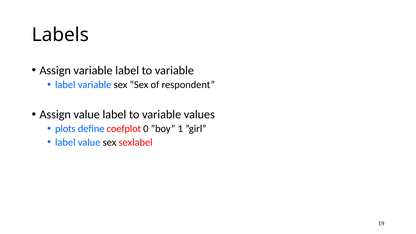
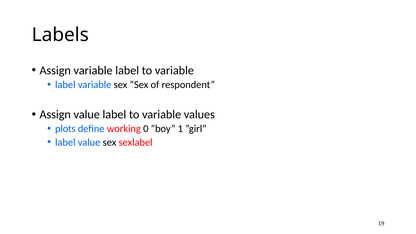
coefplot: coefplot -> working
